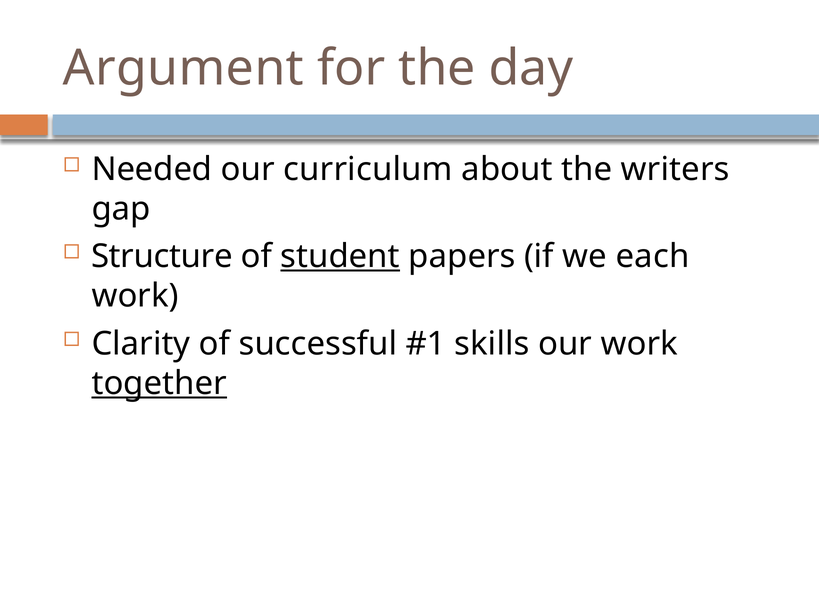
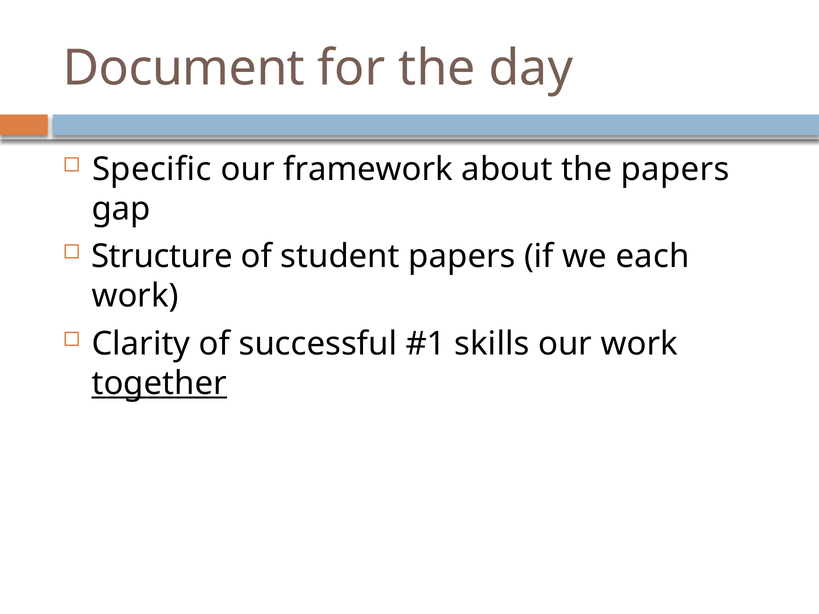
Argument: Argument -> Document
Needed: Needed -> Specific
curriculum: curriculum -> framework
the writers: writers -> papers
student underline: present -> none
